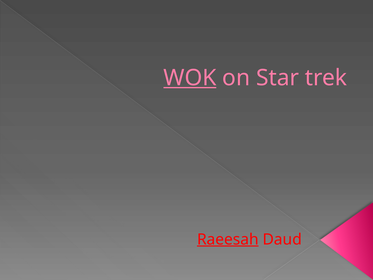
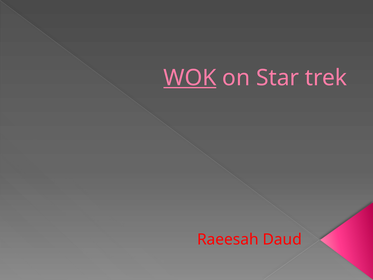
Raeesah underline: present -> none
